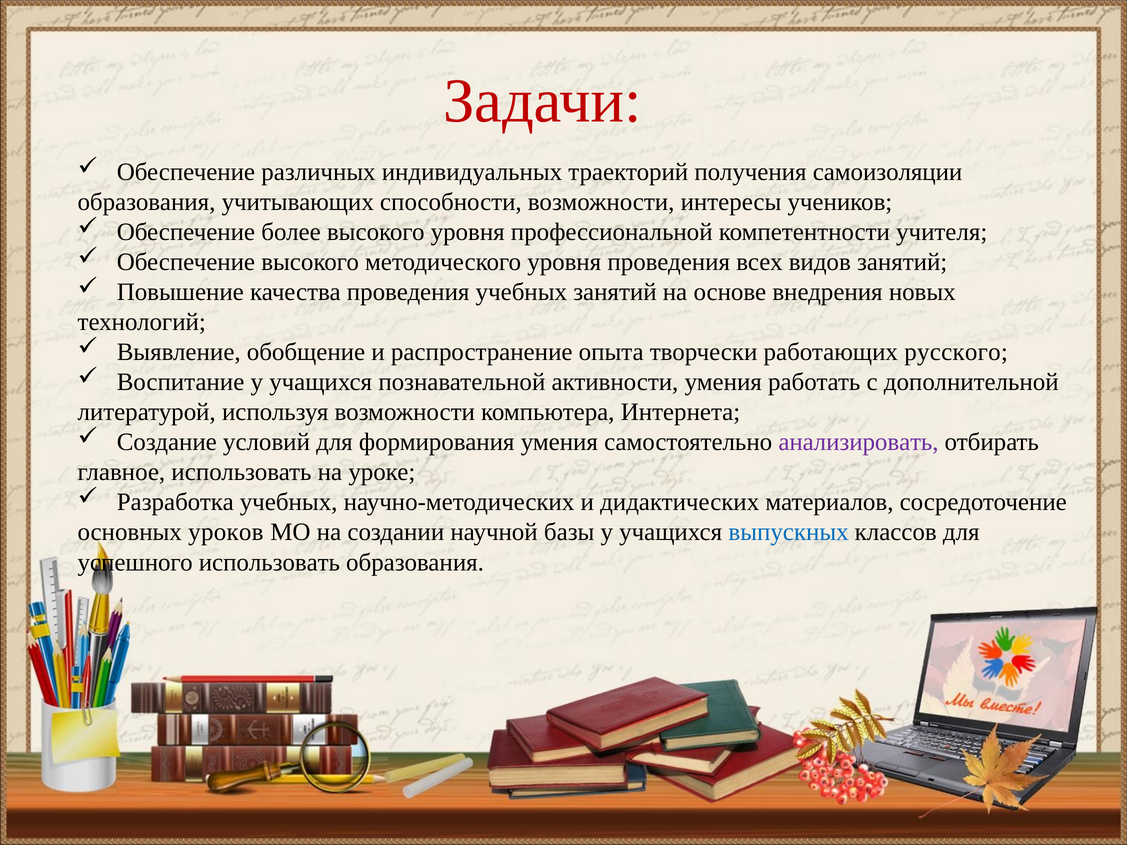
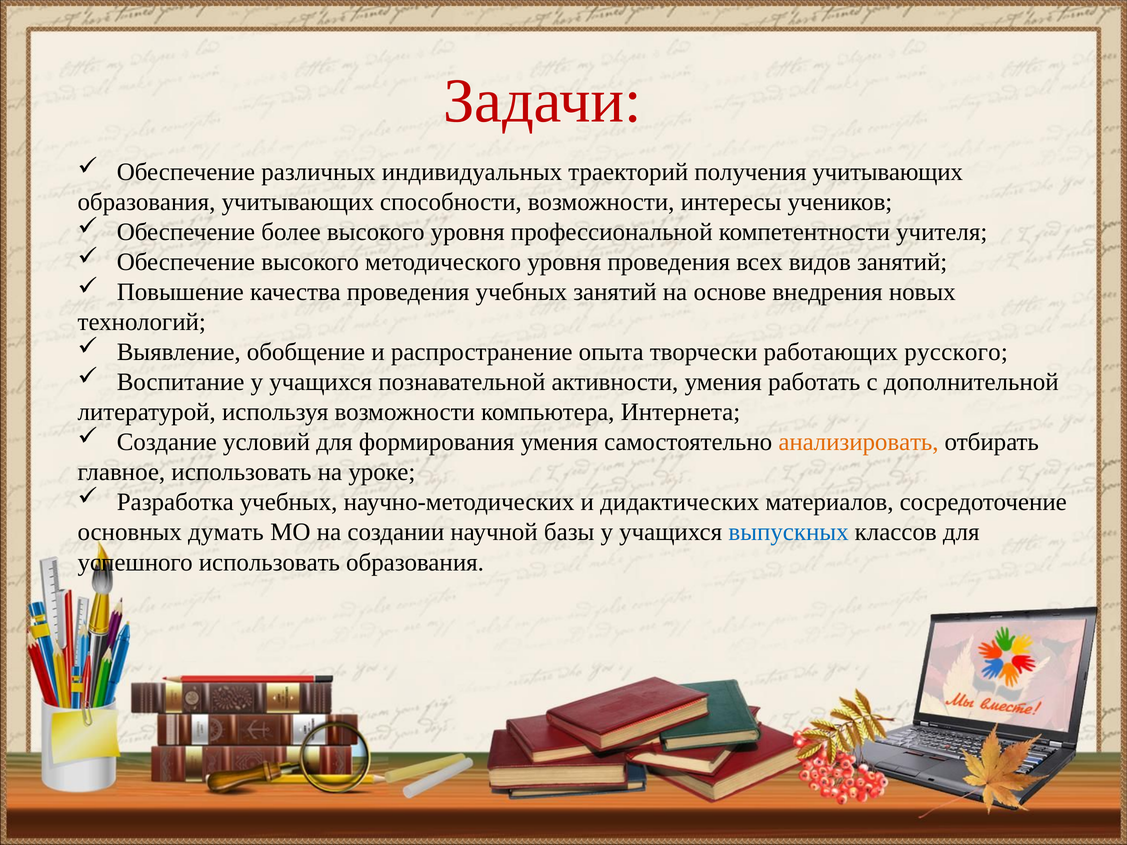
получения самоизоляции: самоизоляции -> учитывающих
анализировать colour: purple -> orange
уроков: уроков -> думать
